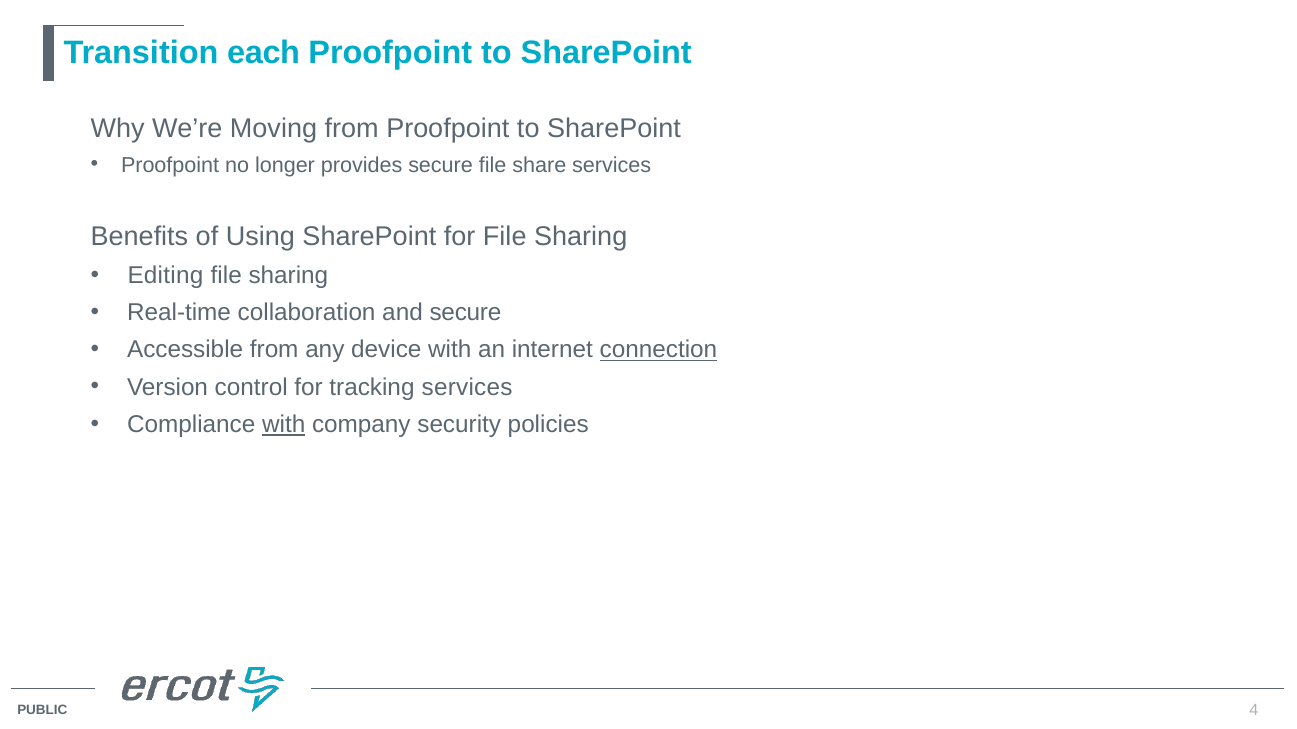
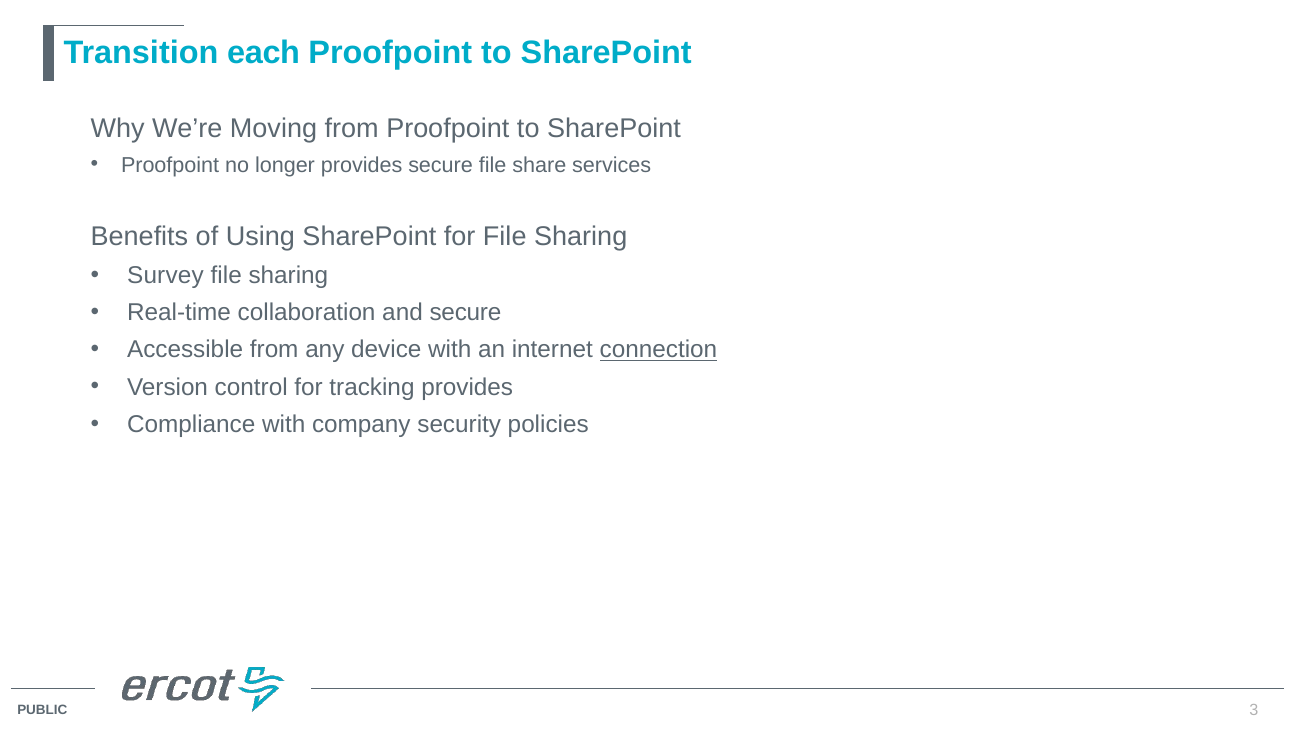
Editing: Editing -> Survey
tracking services: services -> provides
with at (284, 425) underline: present -> none
4: 4 -> 3
